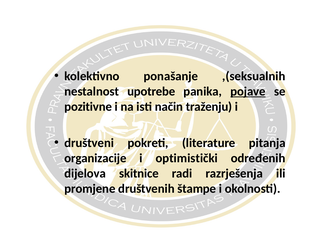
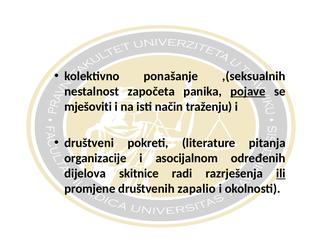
upotrebe: upotrebe -> započeta
pozitivne: pozitivne -> mješoviti
optimistički: optimistički -> asocijalnom
ili underline: none -> present
štampe: štampe -> zapalio
